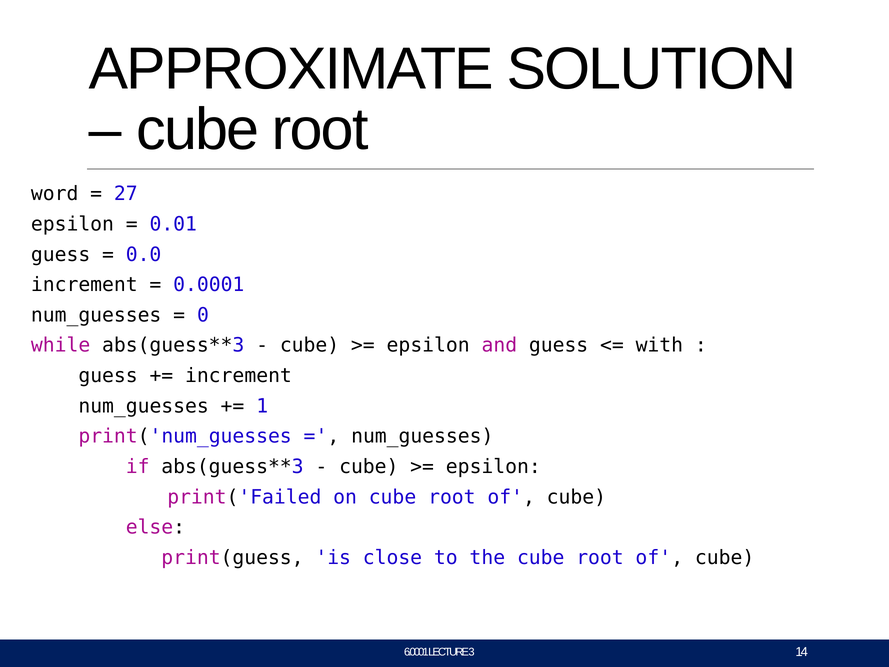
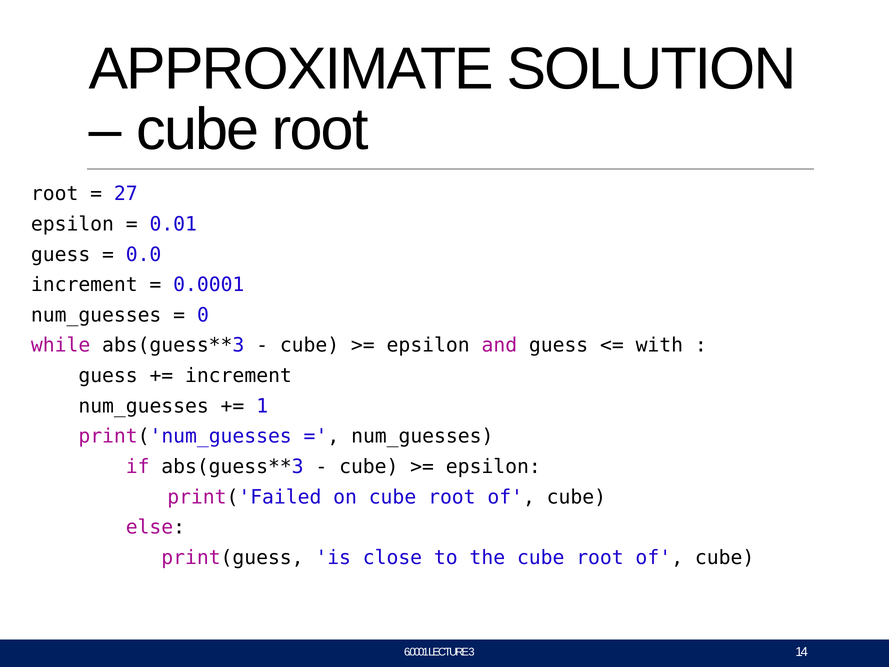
word at (55, 194): word -> root
